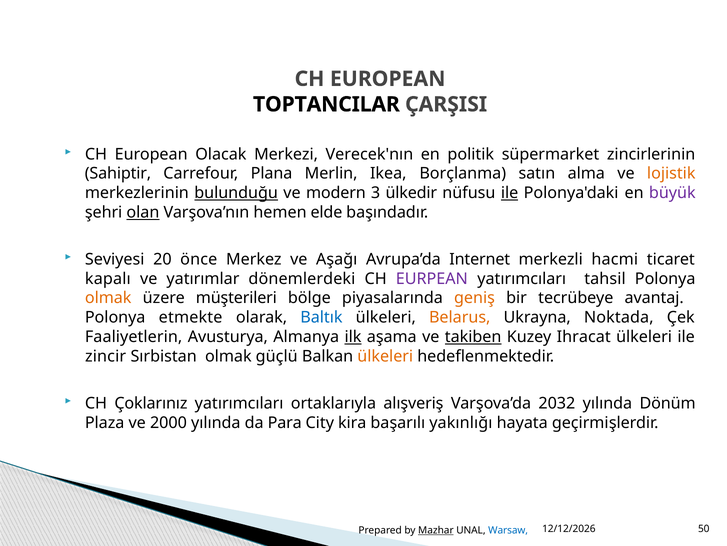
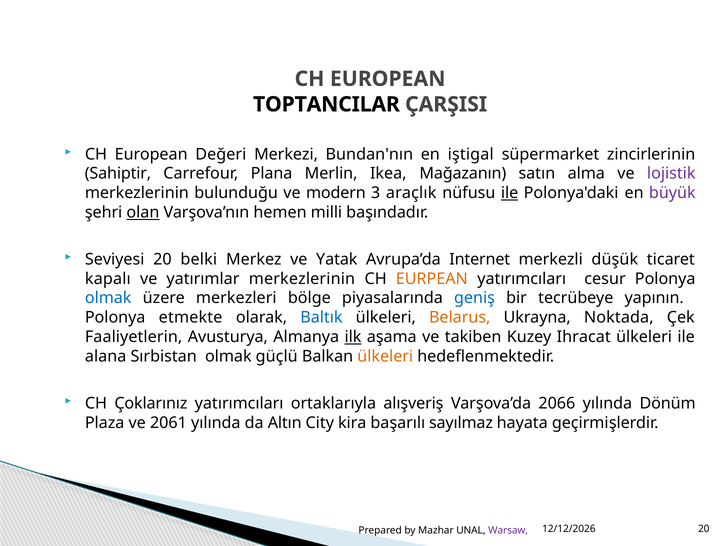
Olacak: Olacak -> Değeri
Verecek'nın: Verecek'nın -> Bundan'nın
politik: politik -> iştigal
Borçlanma: Borçlanma -> Mağazanın
lojistik colour: orange -> purple
bulunduğu underline: present -> none
ülkedir: ülkedir -> araçlık
elde: elde -> milli
önce: önce -> belki
Aşağı: Aşağı -> Yatak
hacmi: hacmi -> düşük
yatırımlar dönemlerdeki: dönemlerdeki -> merkezlerinin
EURPEAN colour: purple -> orange
tahsil: tahsil -> cesur
olmak at (108, 298) colour: orange -> blue
müşterileri: müşterileri -> merkezleri
geniş colour: orange -> blue
avantaj: avantaj -> yapının
takiben underline: present -> none
zincir: zincir -> alana
2032: 2032 -> 2066
2000: 2000 -> 2061
Para: Para -> Altın
yakınlığı: yakınlığı -> sayılmaz
50 at (704, 528): 50 -> 20
Mazhar underline: present -> none
Warsaw colour: blue -> purple
